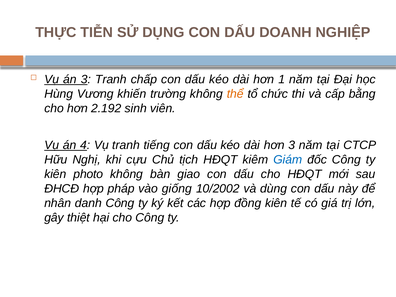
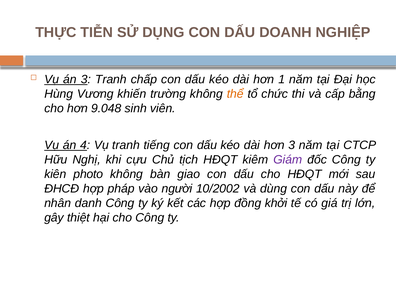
2.192: 2.192 -> 9.048
Giám colour: blue -> purple
giống: giống -> người
đồng kiên: kiên -> khởi
